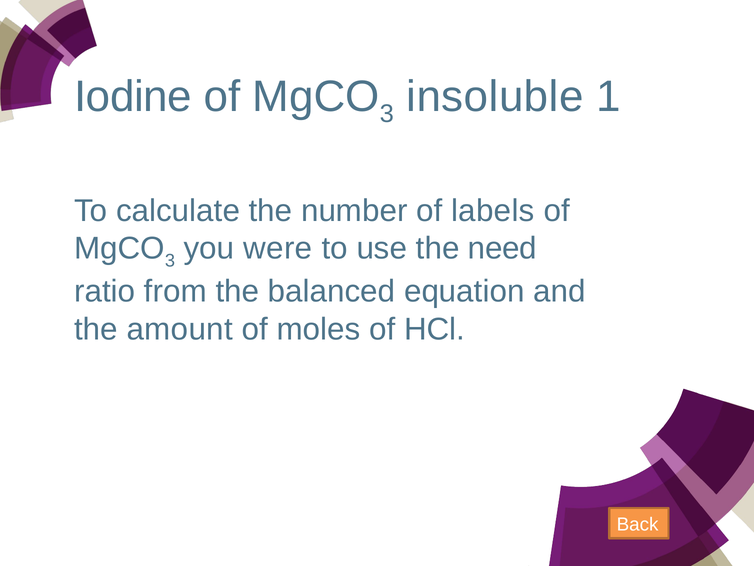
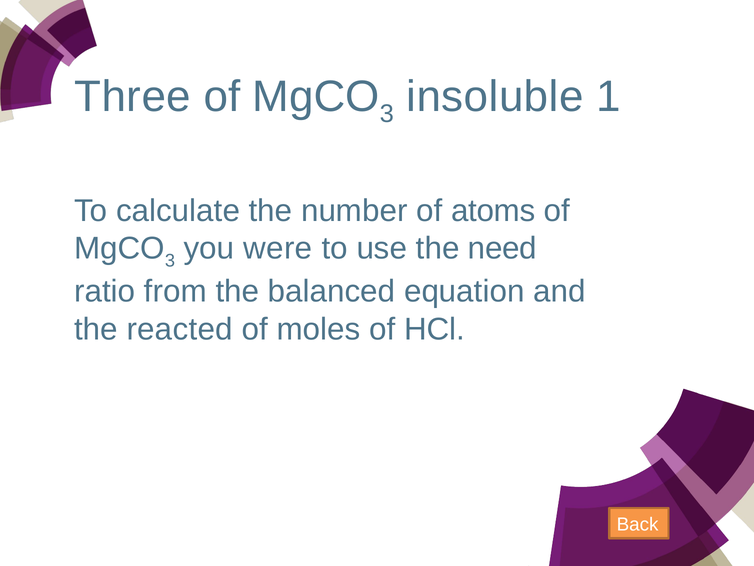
Iodine: Iodine -> Three
labels: labels -> atoms
amount: amount -> reacted
